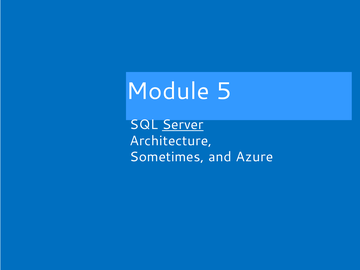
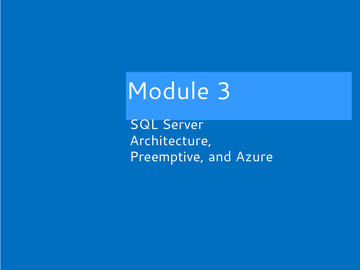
5: 5 -> 3
Server underline: present -> none
Sometimes: Sometimes -> Preemptive
